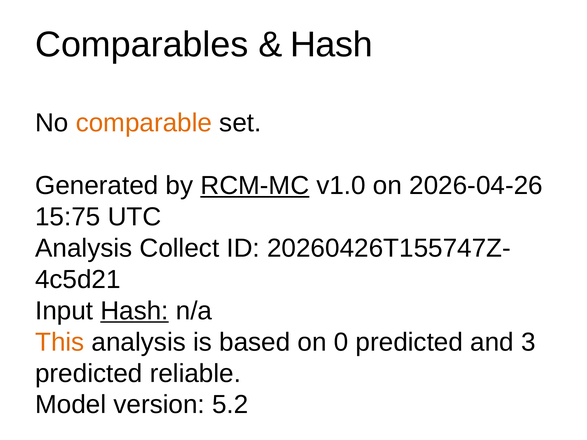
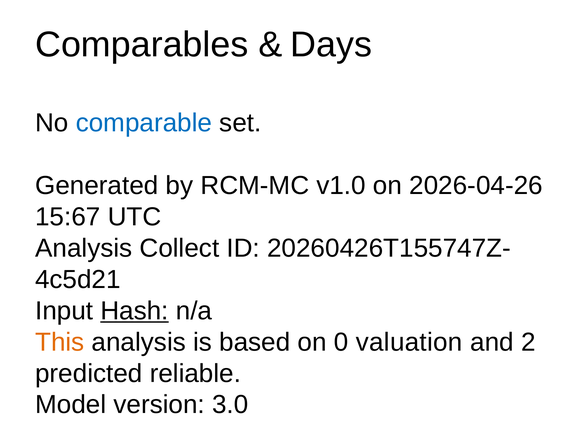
Hash at (331, 45): Hash -> Days
comparable colour: orange -> blue
RCM-MC underline: present -> none
15:75: 15:75 -> 15:67
0 predicted: predicted -> valuation
3: 3 -> 2
5.2: 5.2 -> 3.0
